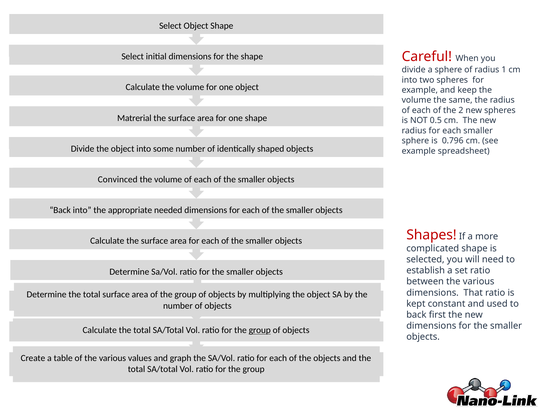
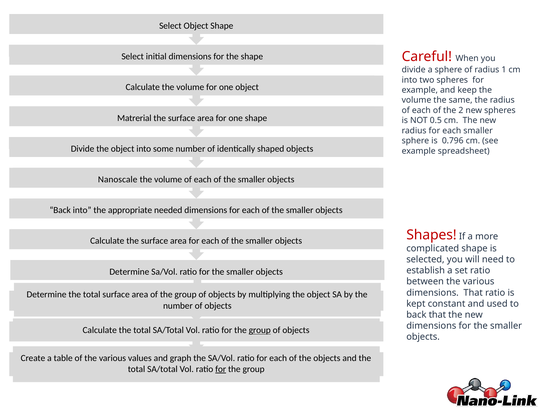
Convinced: Convinced -> Nanoscale
back first: first -> that
for at (221, 369) underline: none -> present
